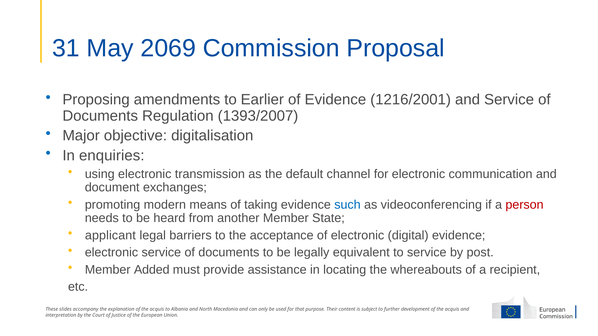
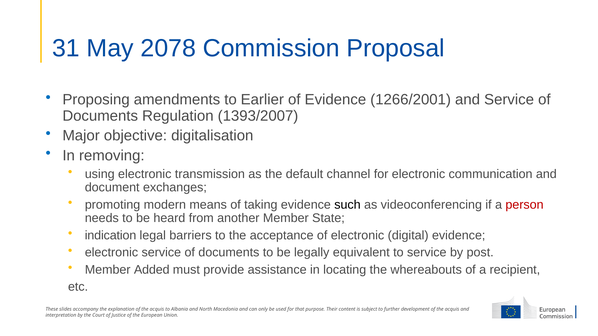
2069: 2069 -> 2078
1216/2001: 1216/2001 -> 1266/2001
enquiries: enquiries -> removing
such colour: blue -> black
applicant: applicant -> indication
